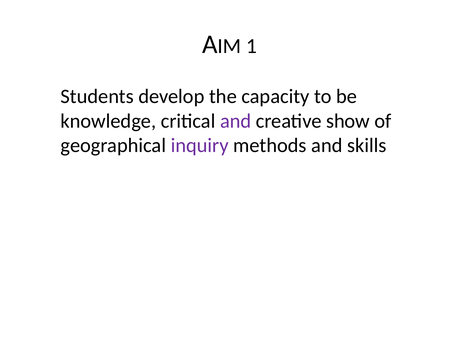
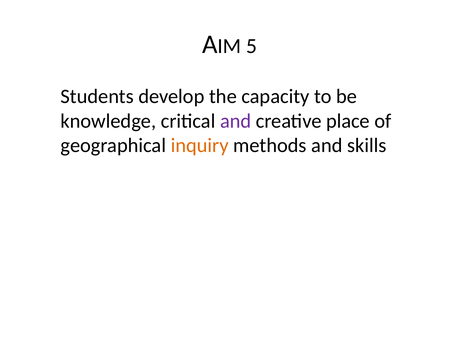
1: 1 -> 5
show: show -> place
inquiry colour: purple -> orange
